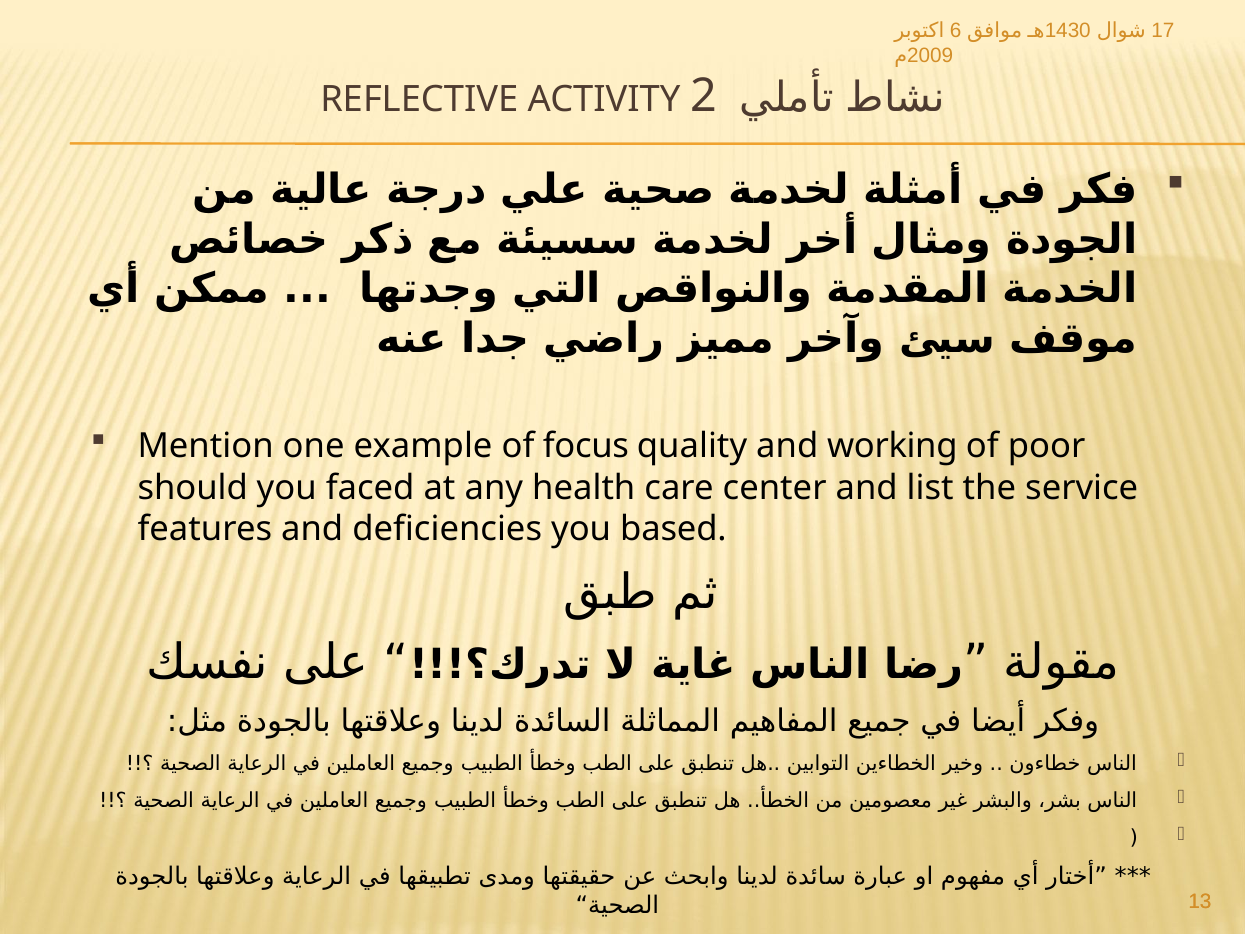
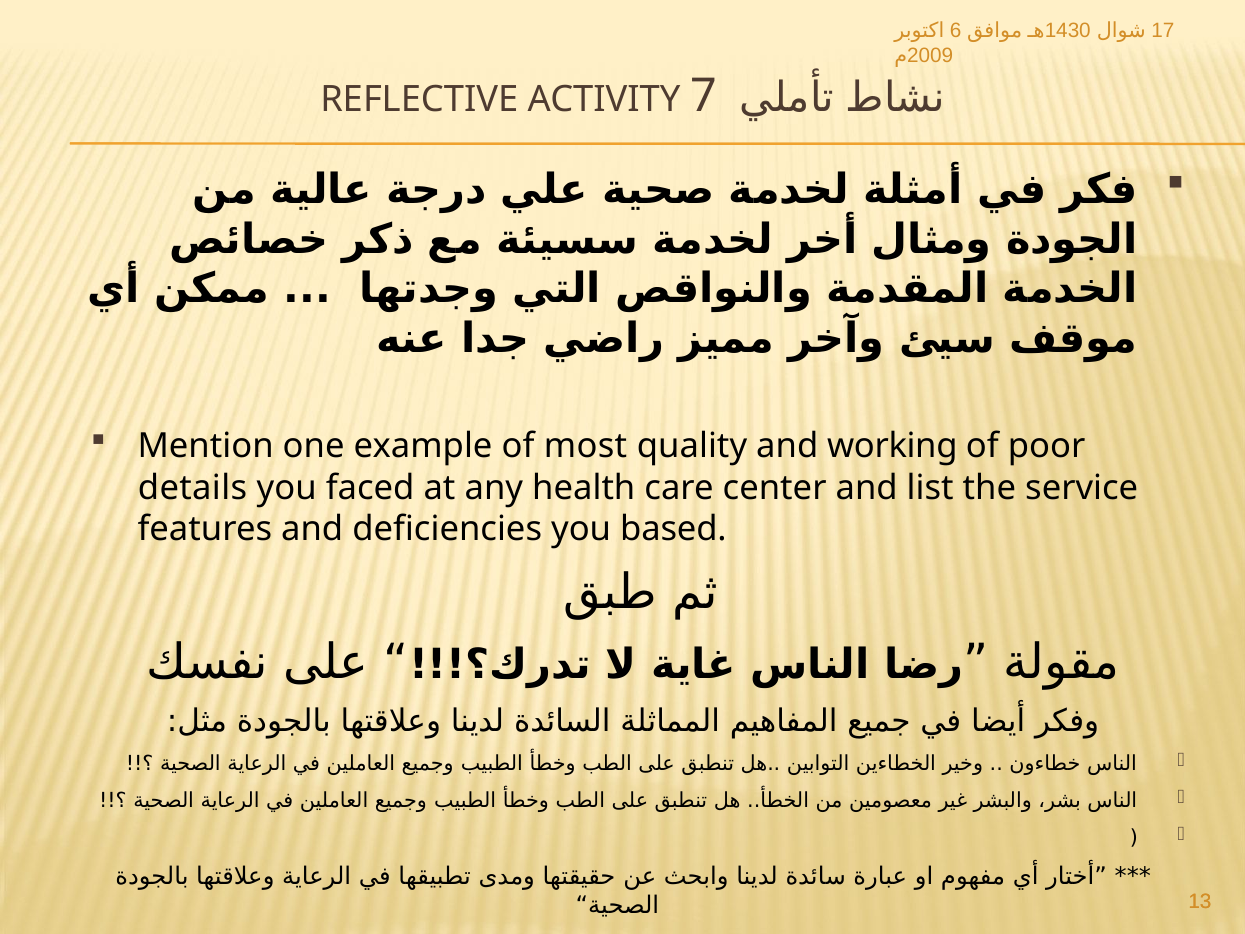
2: 2 -> 7
focus: focus -> most
should: should -> details
